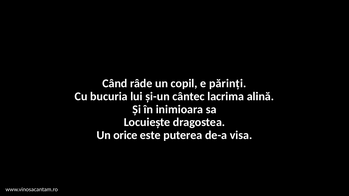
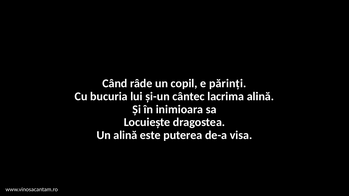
Un orice: orice -> alină
